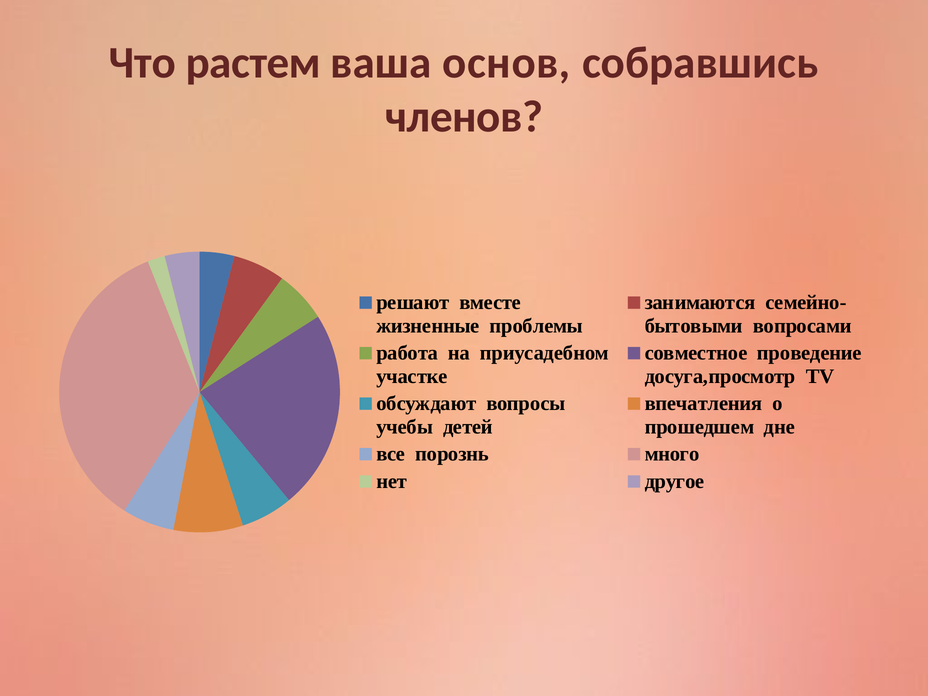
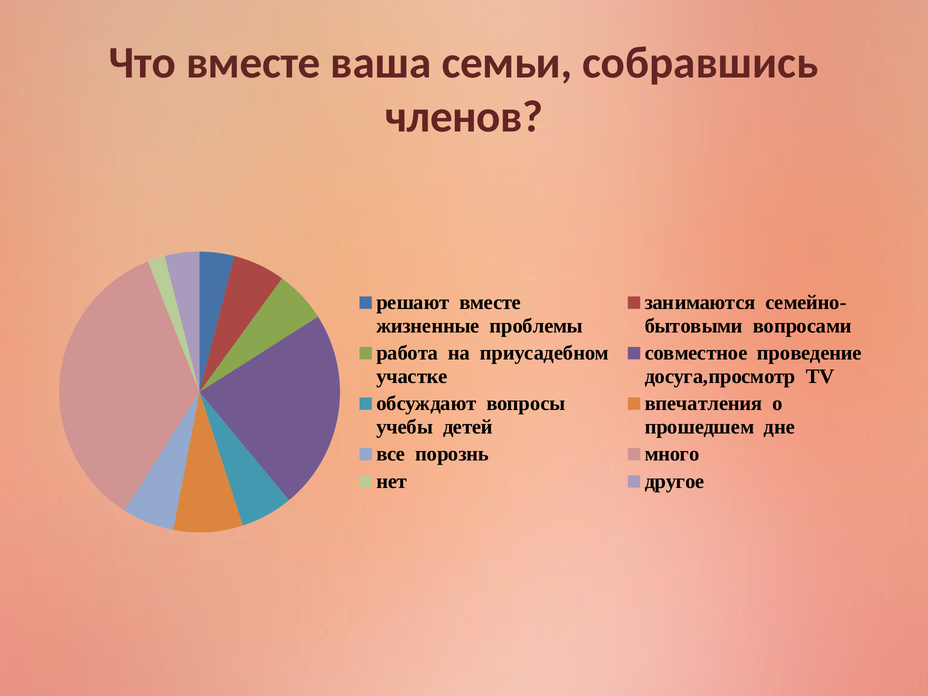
Что растем: растем -> вместе
основ: основ -> семьи
